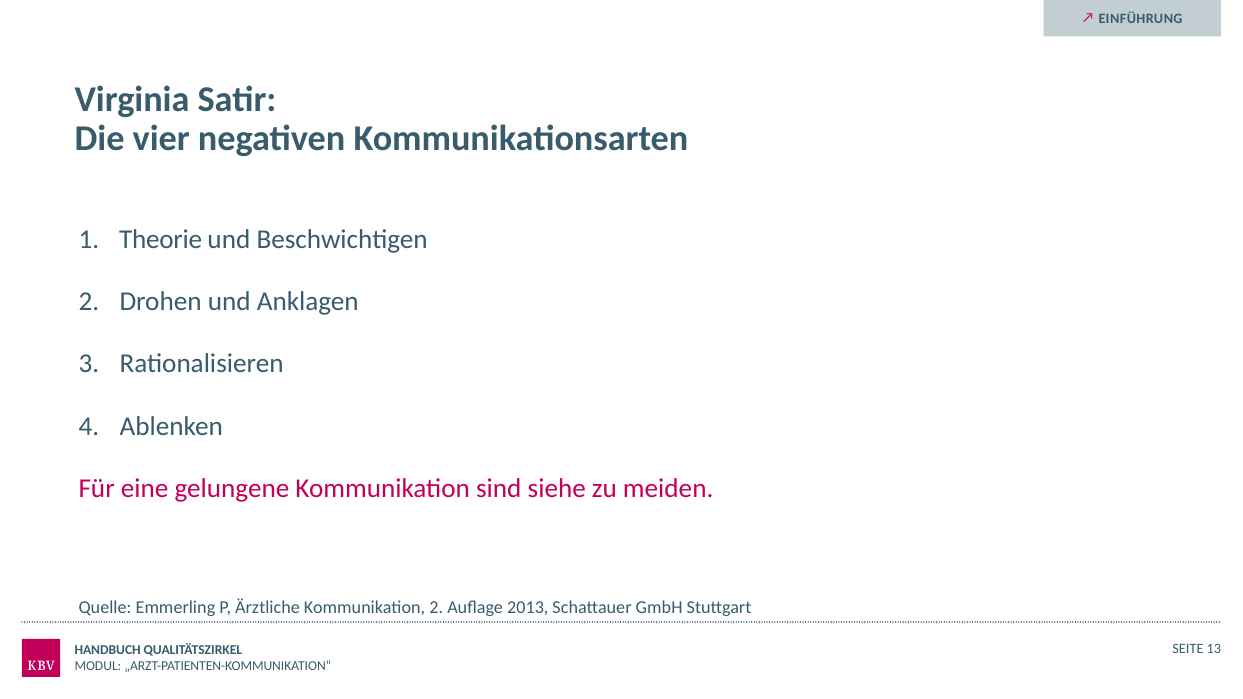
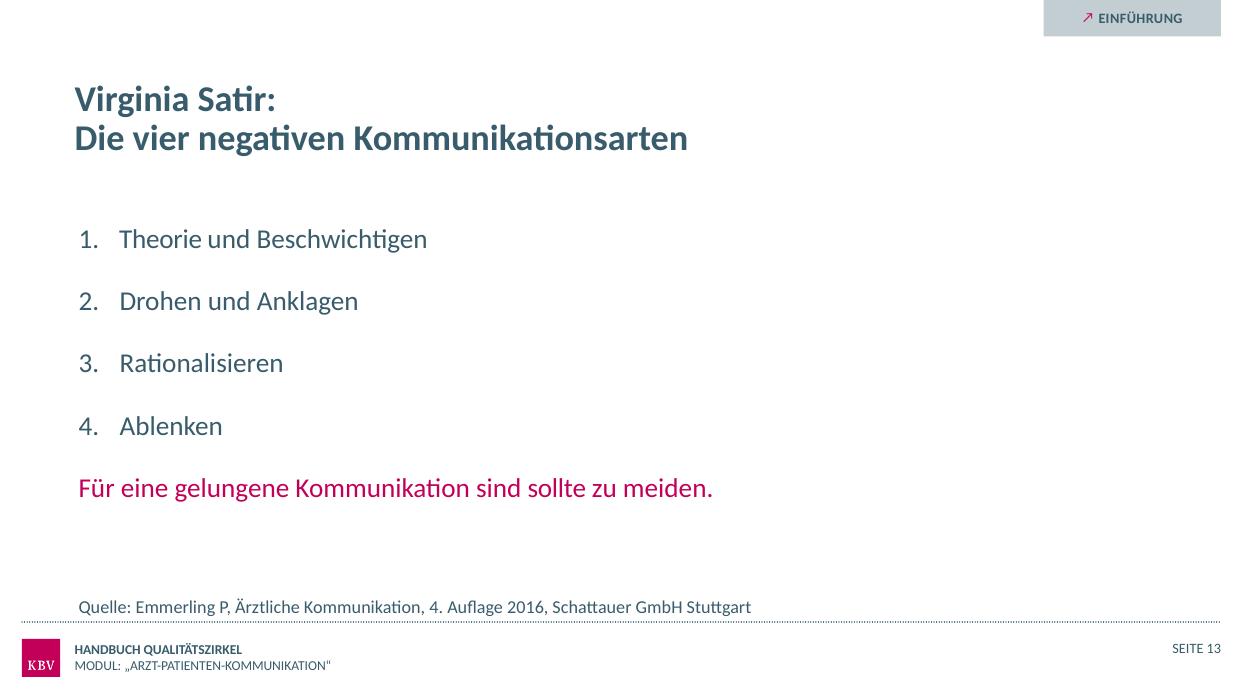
siehe: siehe -> sollte
Kommunikation 2: 2 -> 4
2013: 2013 -> 2016
